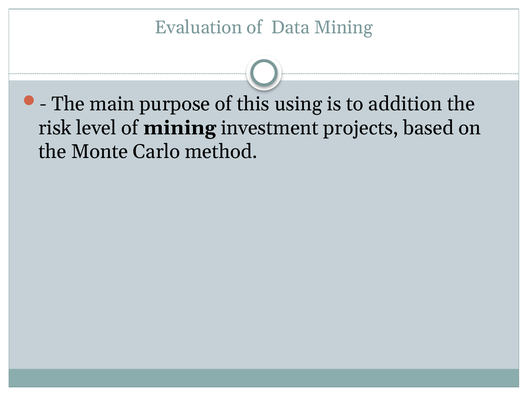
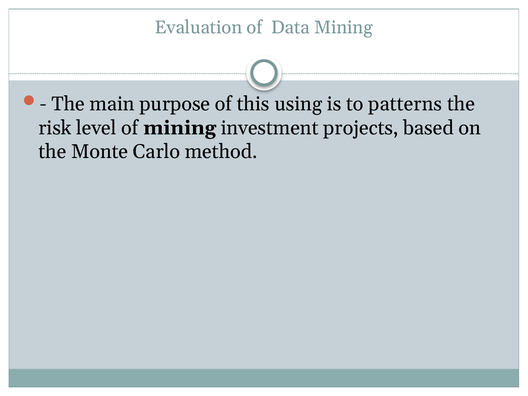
addition: addition -> patterns
